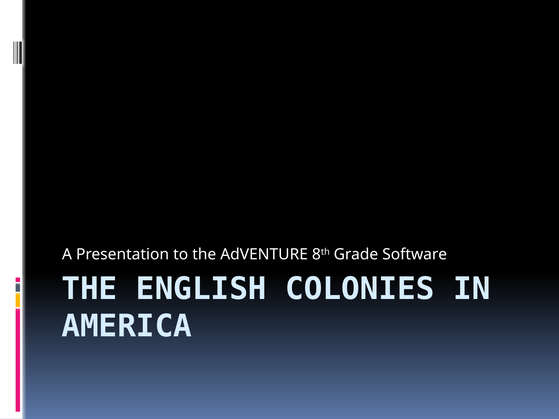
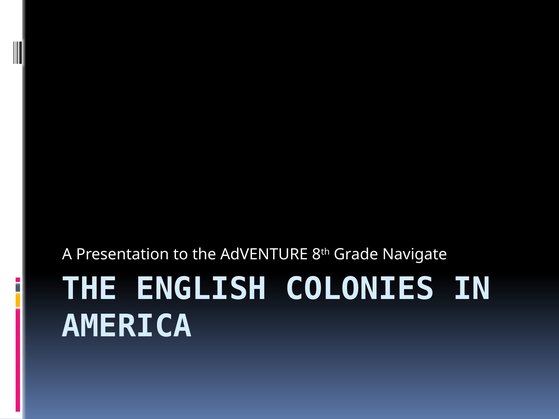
Software: Software -> Navigate
